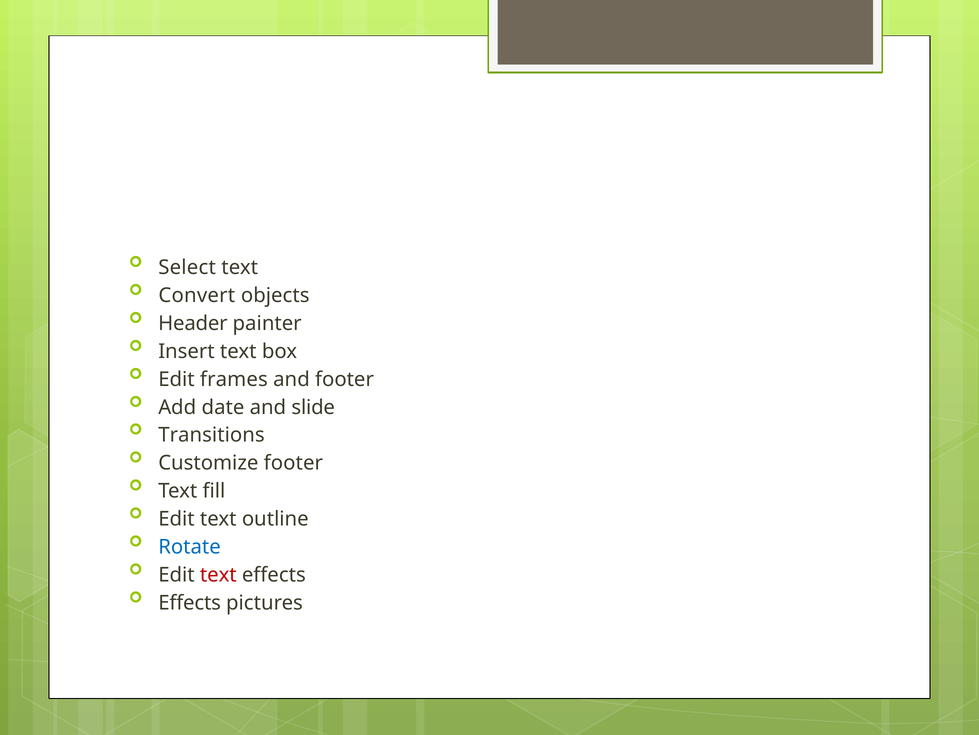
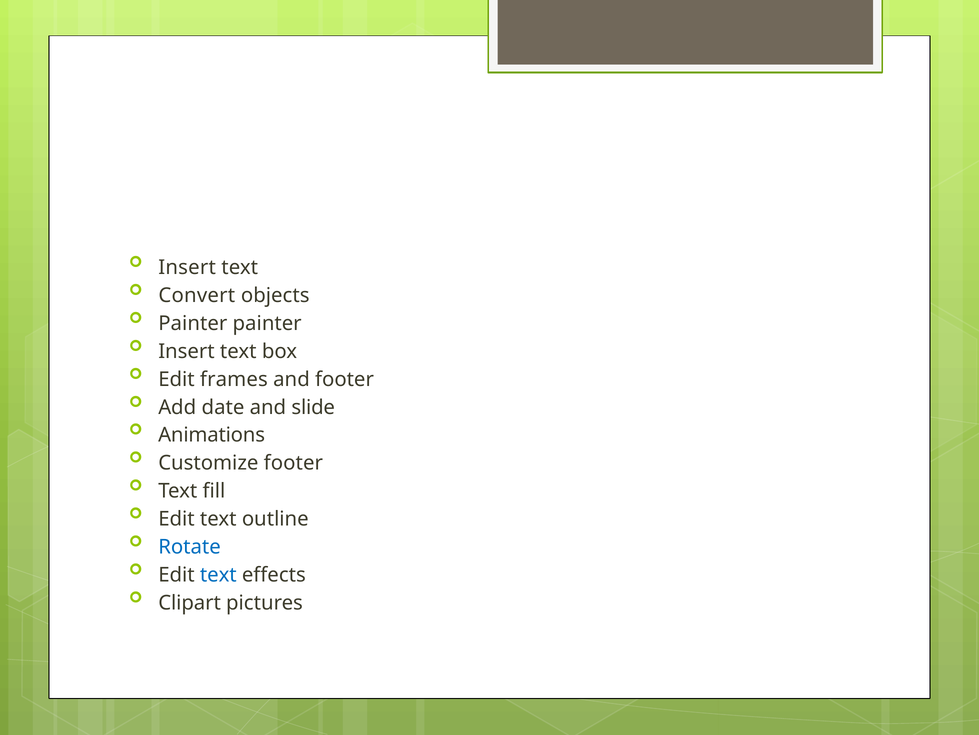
Select at (187, 267): Select -> Insert
Header at (193, 323): Header -> Painter
Transitions: Transitions -> Animations
text at (218, 574) colour: red -> blue
Effects at (190, 602): Effects -> Clipart
